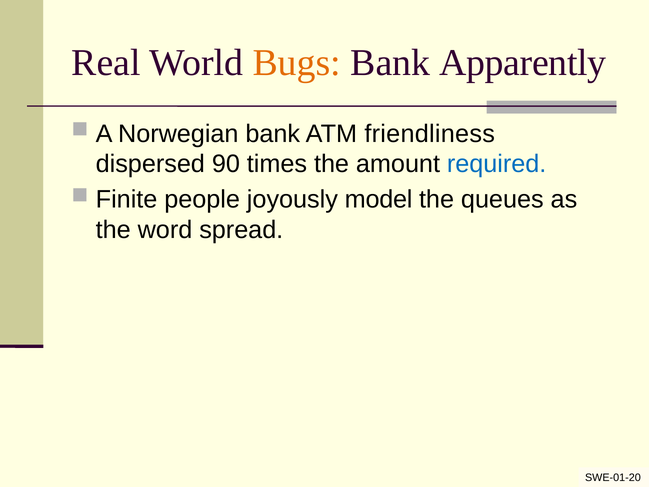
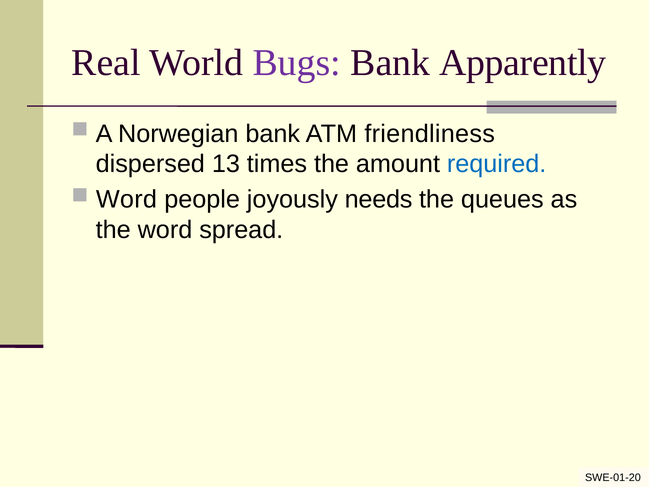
Bugs colour: orange -> purple
90: 90 -> 13
Finite at (127, 199): Finite -> Word
model: model -> needs
